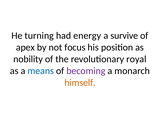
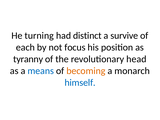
energy: energy -> distinct
apex: apex -> each
nobility: nobility -> tyranny
royal: royal -> head
becoming colour: purple -> orange
himself colour: orange -> blue
